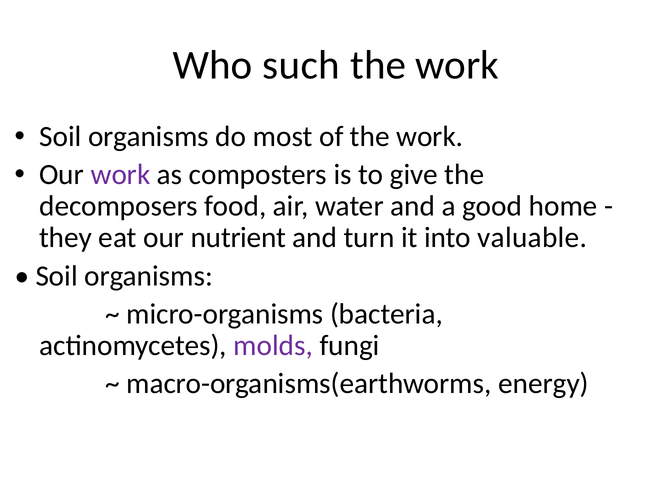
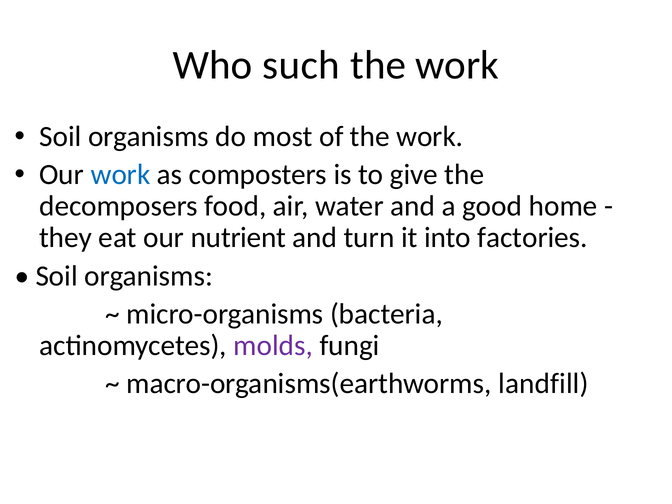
work at (121, 175) colour: purple -> blue
valuable: valuable -> factories
energy: energy -> landfill
